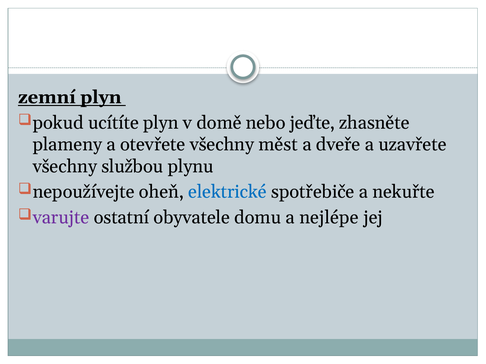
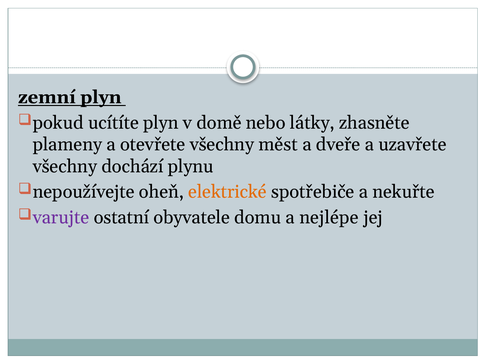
jeďte: jeďte -> látky
službou: službou -> dochází
elektrické colour: blue -> orange
